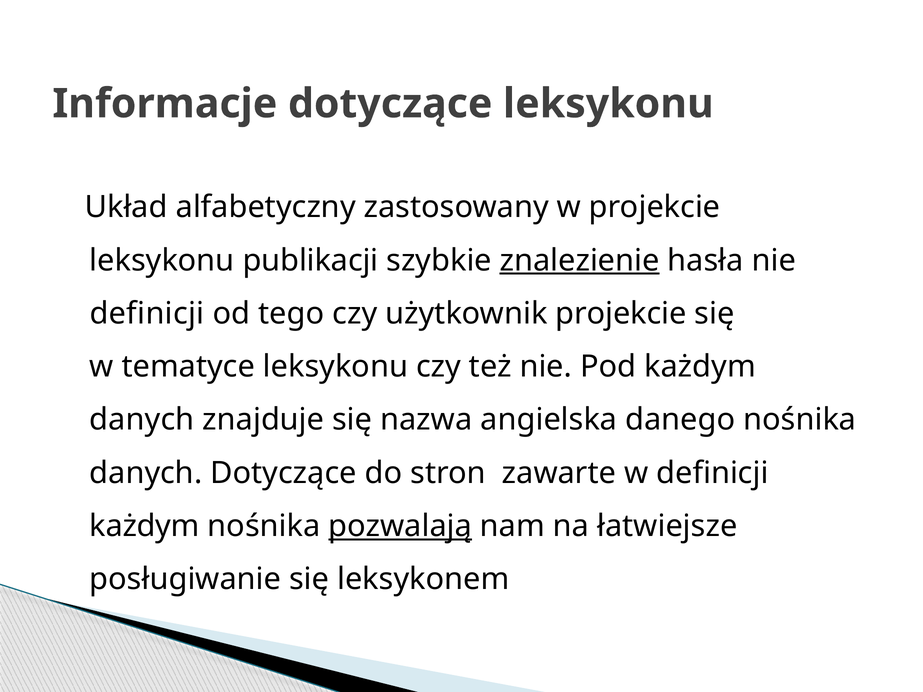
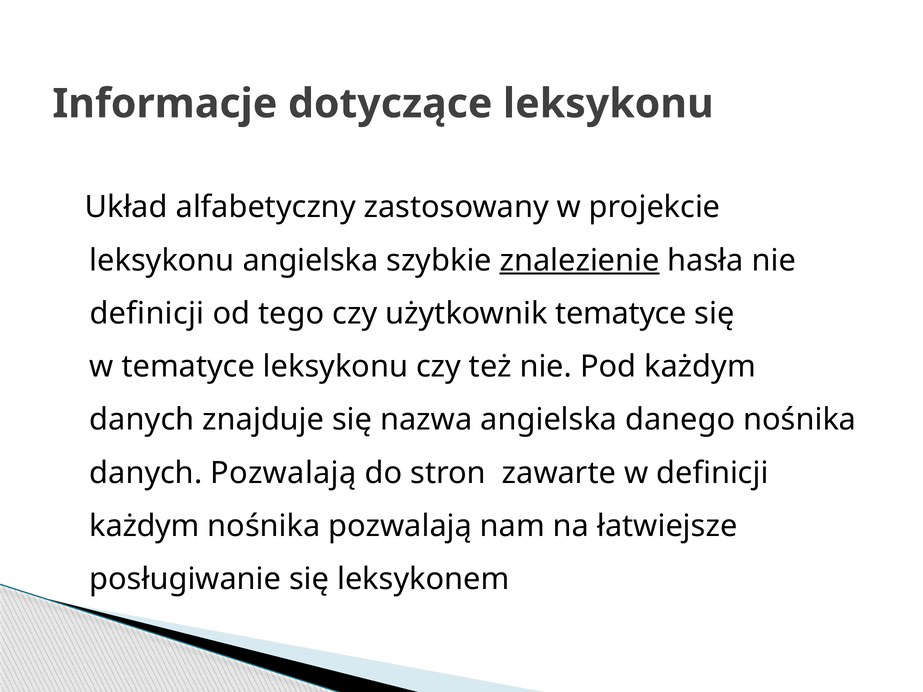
leksykonu publikacji: publikacji -> angielska
użytkownik projekcie: projekcie -> tematyce
danych Dotyczące: Dotyczące -> Pozwalają
pozwalają at (400, 526) underline: present -> none
